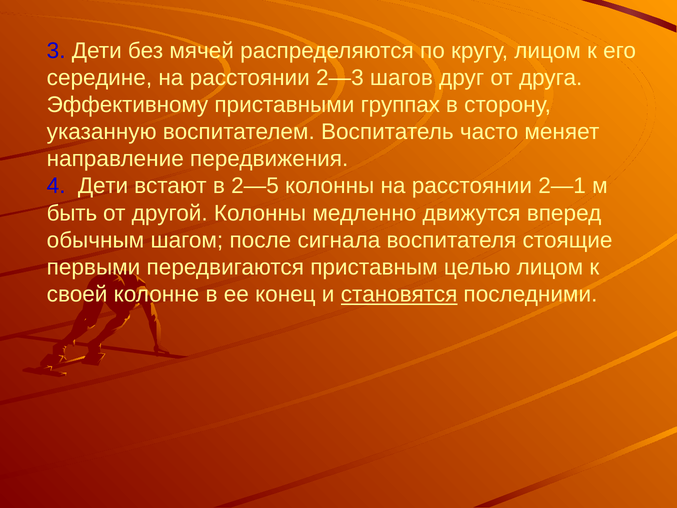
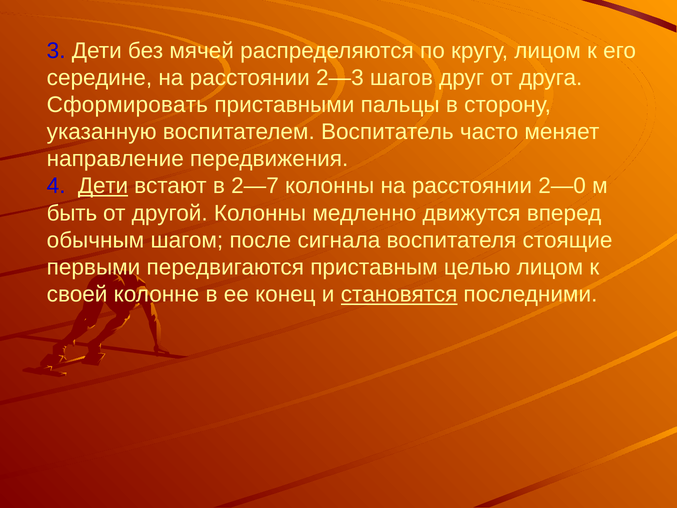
Эффективному: Эффективному -> Сформировать
группах: группах -> пальцы
Дети at (103, 186) underline: none -> present
2—5: 2—5 -> 2—7
2—1: 2—1 -> 2—0
